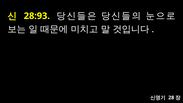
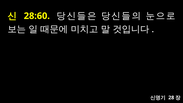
28:93: 28:93 -> 28:60
